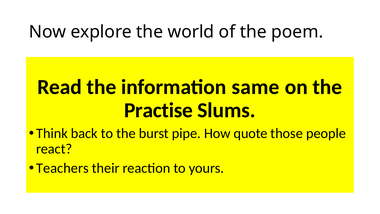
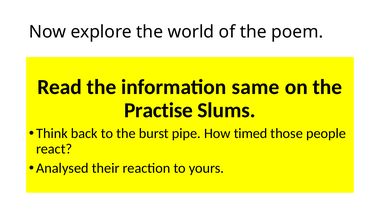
quote: quote -> timed
Teachers: Teachers -> Analysed
